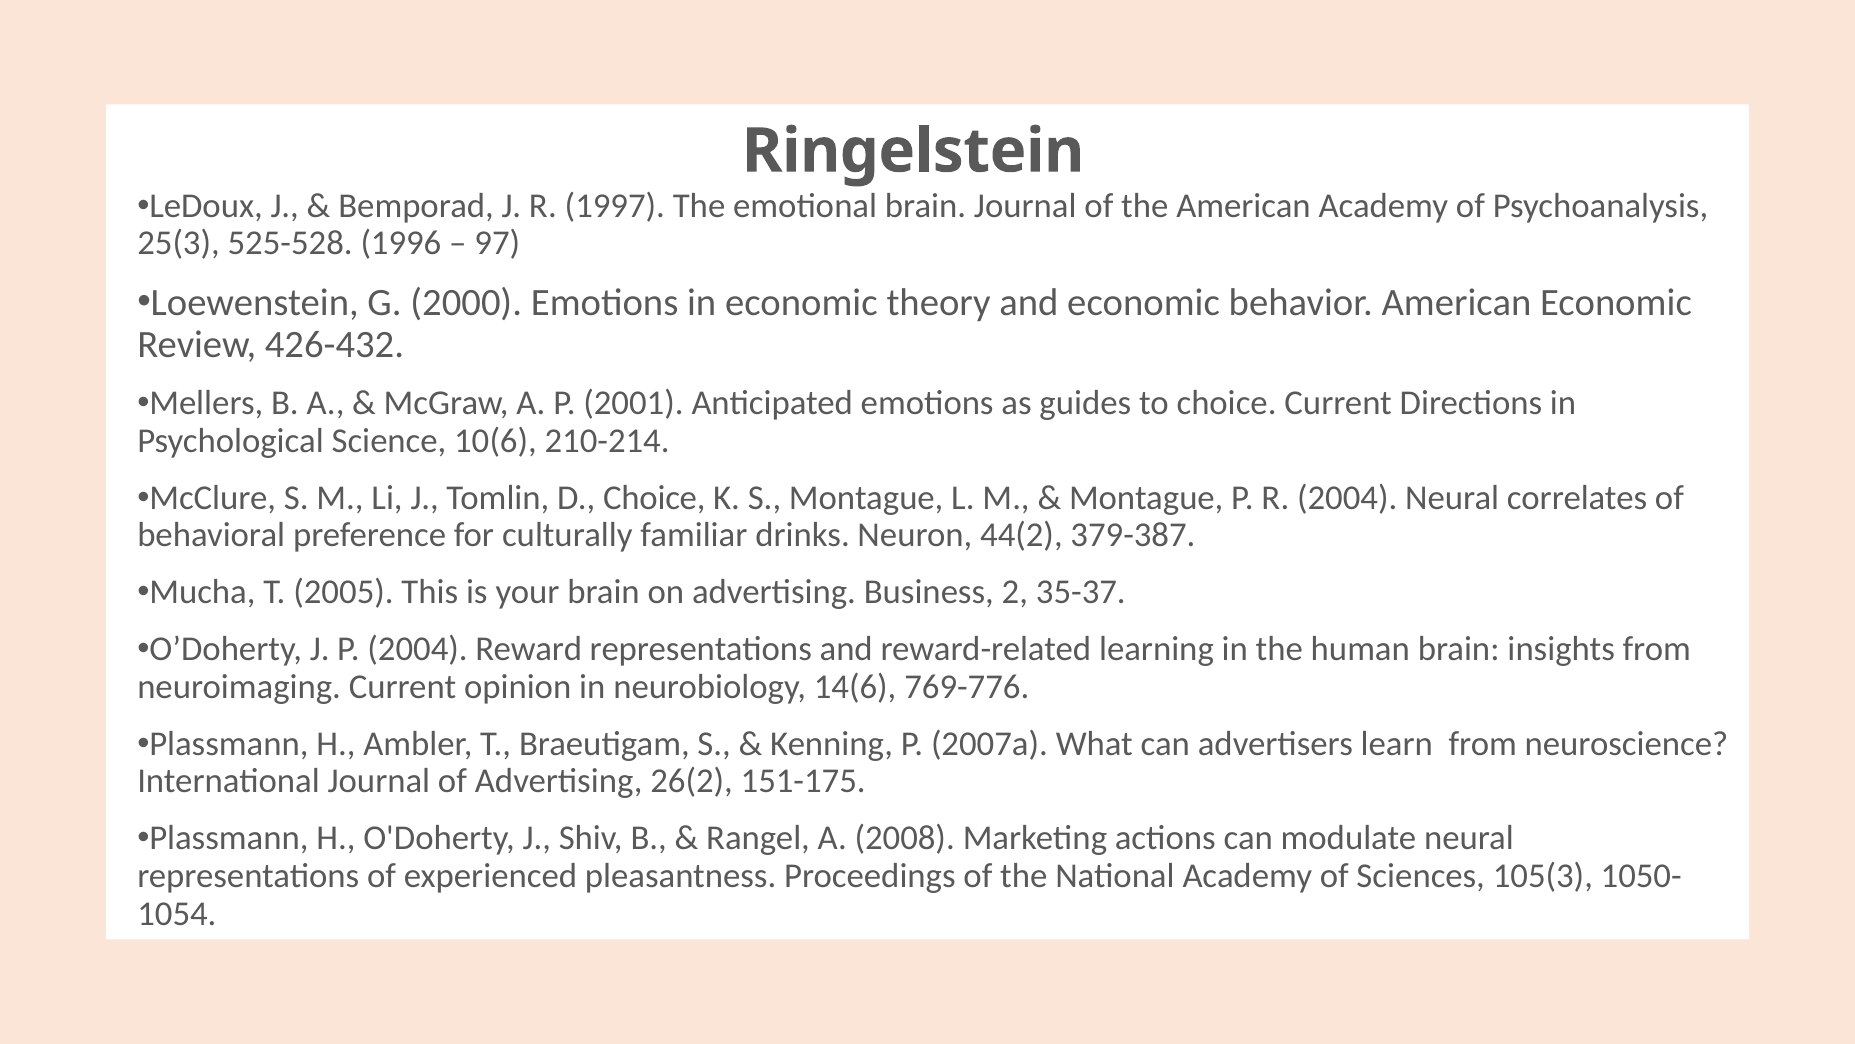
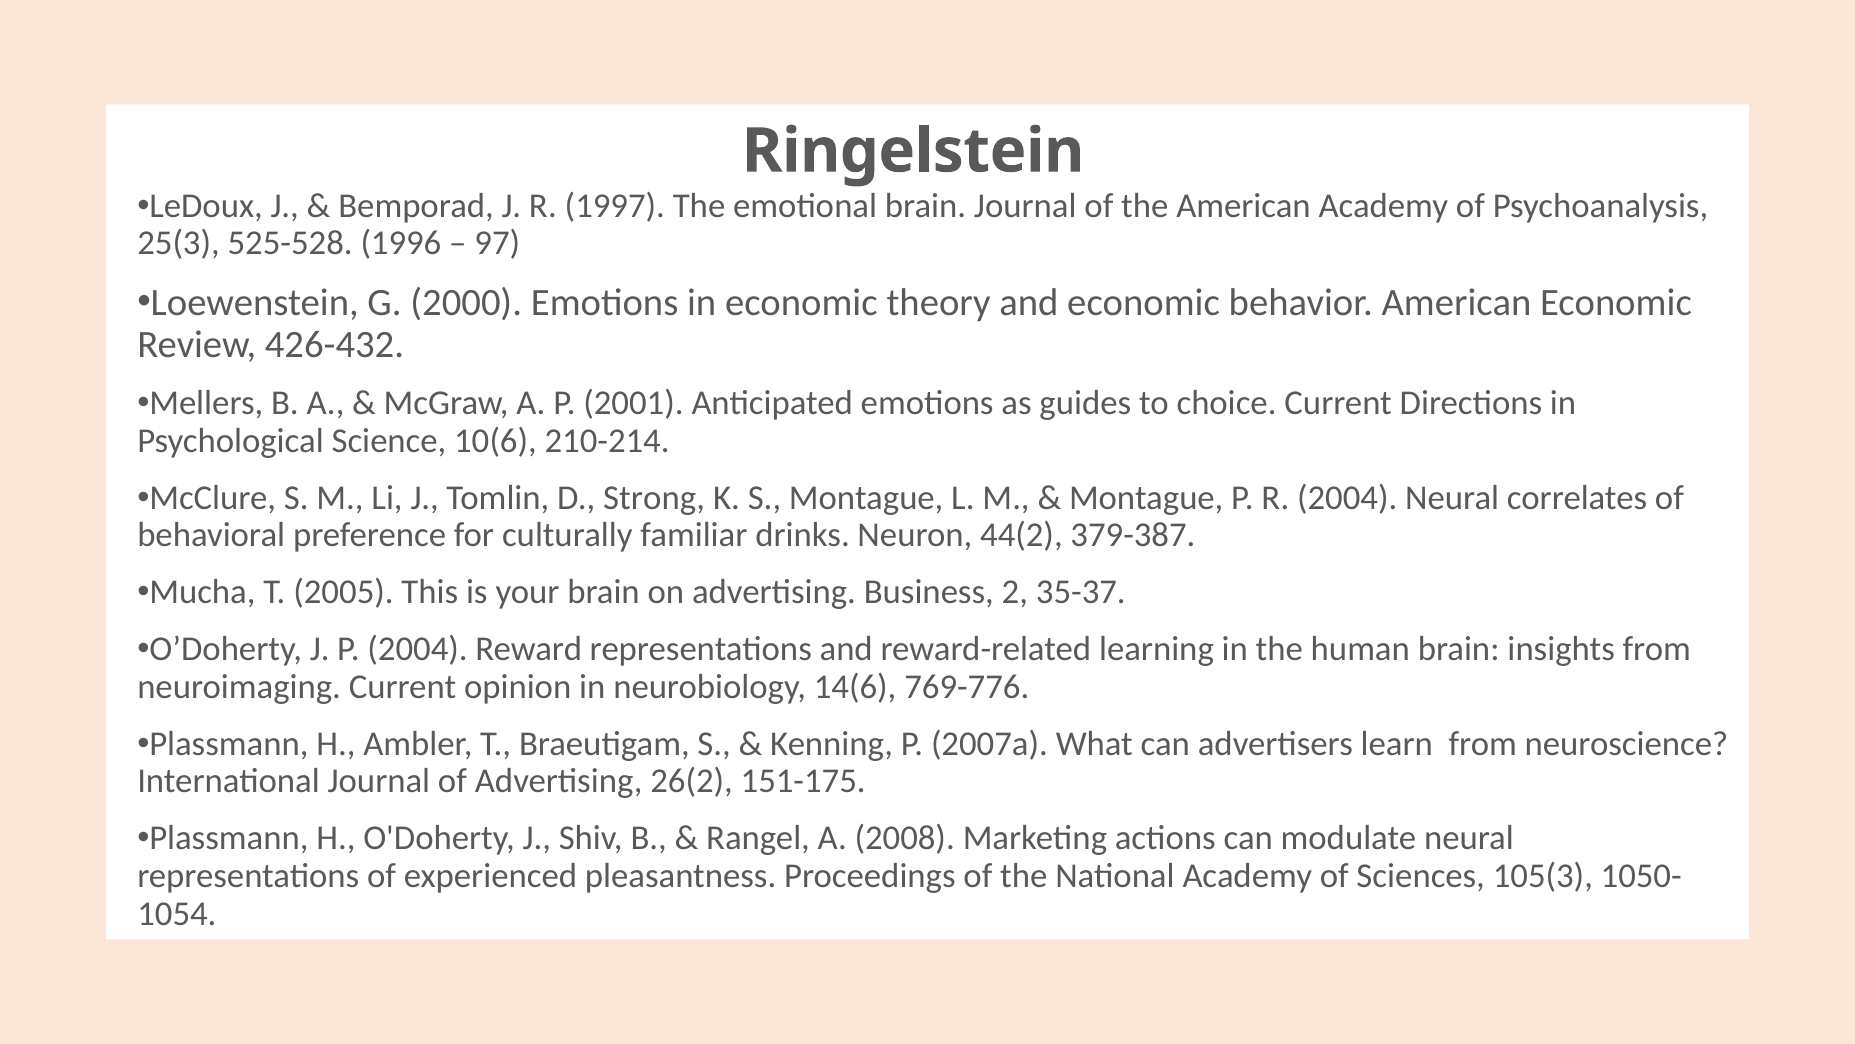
D Choice: Choice -> Strong
